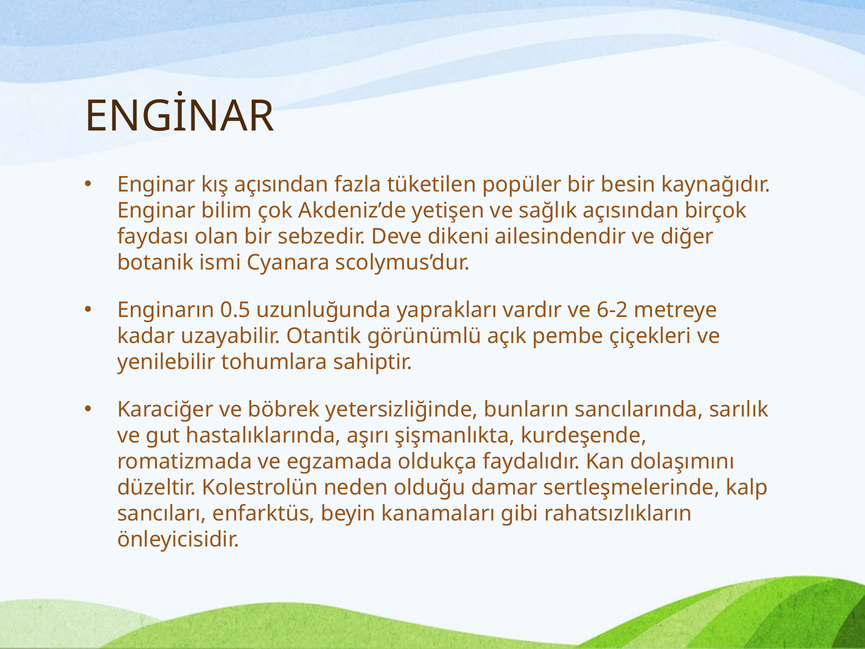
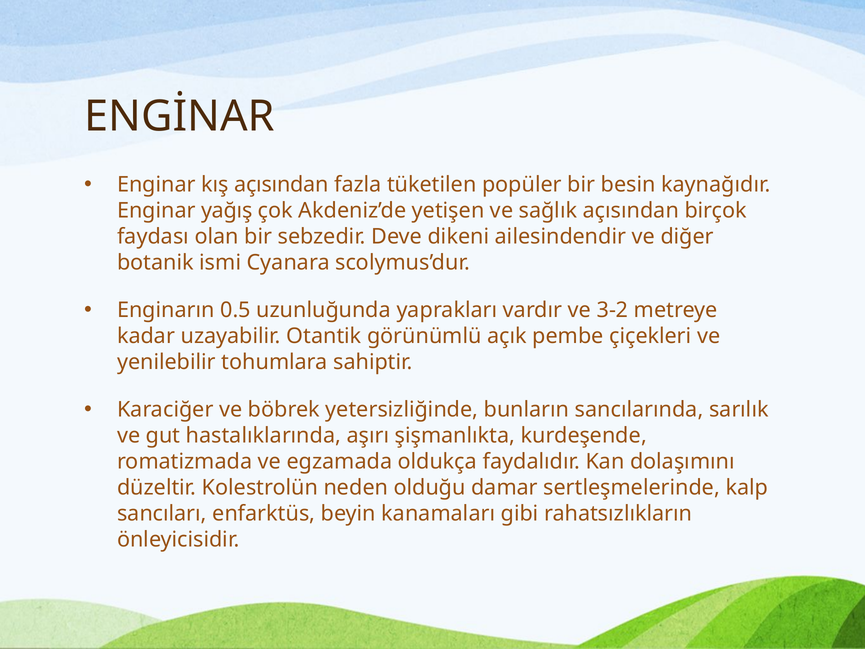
bilim: bilim -> yağış
6-2: 6-2 -> 3-2
